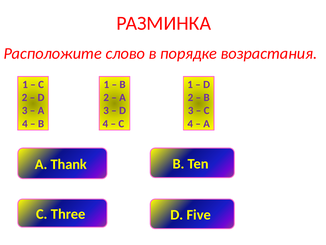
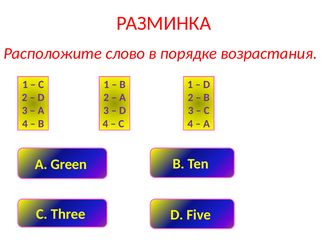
Thank: Thank -> Green
